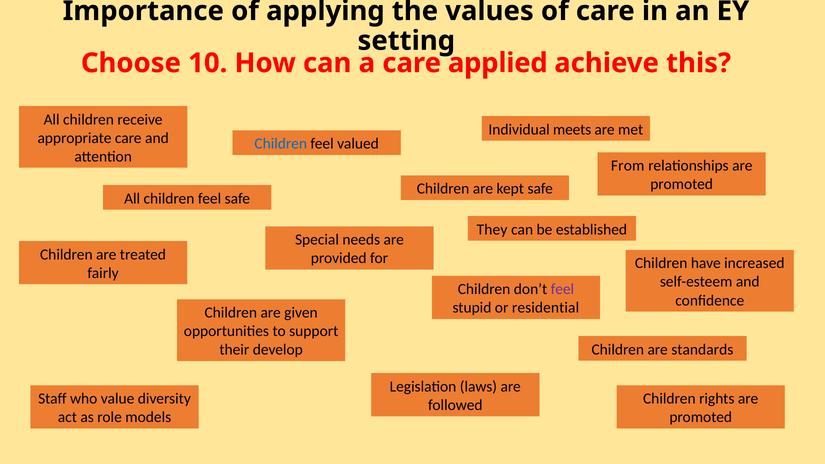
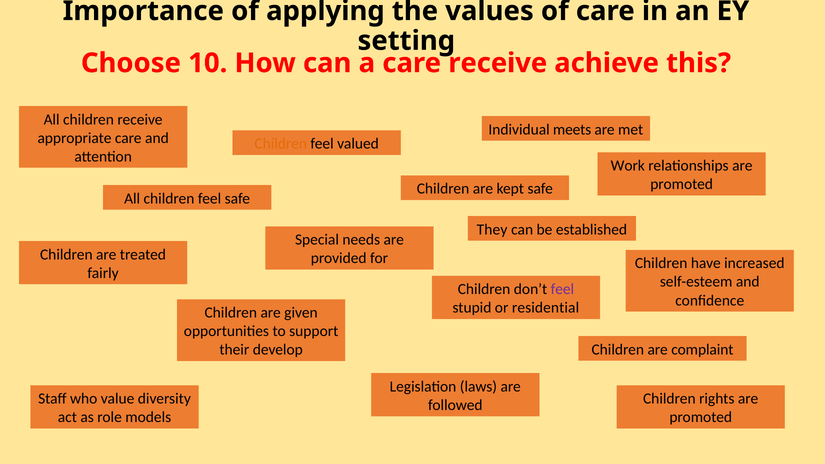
care applied: applied -> receive
Children at (281, 144) colour: blue -> orange
From: From -> Work
standards: standards -> complaint
